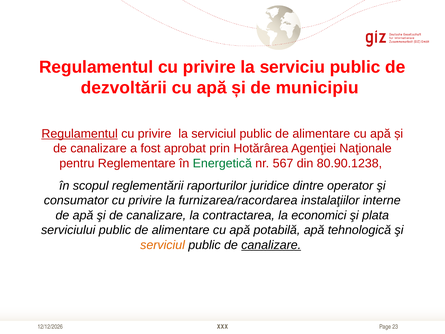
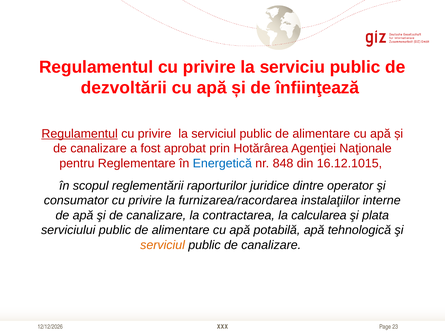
municipiu: municipiu -> înfiinţează
Energetică colour: green -> blue
567: 567 -> 848
80.90.1238: 80.90.1238 -> 16.12.1015
economici: economici -> calcularea
canalizare at (271, 245) underline: present -> none
